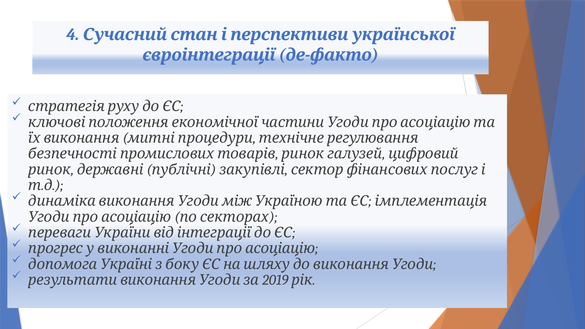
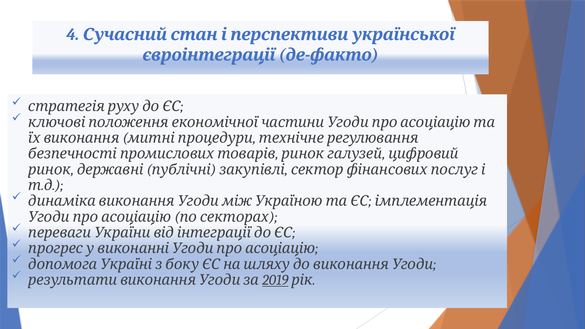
2019 underline: none -> present
